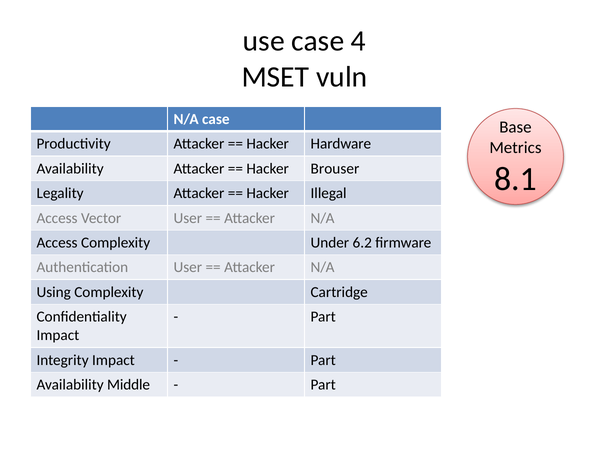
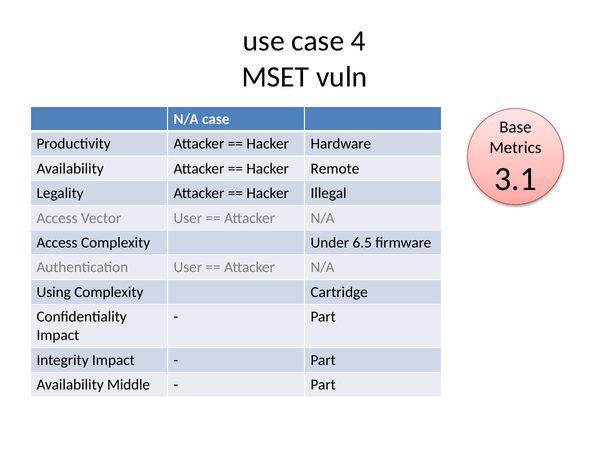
Brouser: Brouser -> Remote
8.1: 8.1 -> 3.1
6.2: 6.2 -> 6.5
